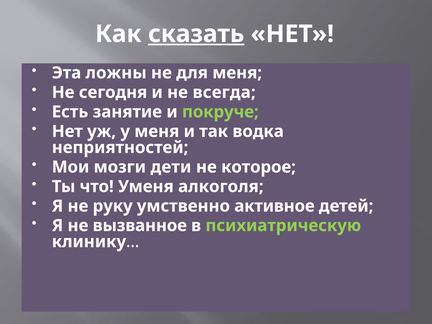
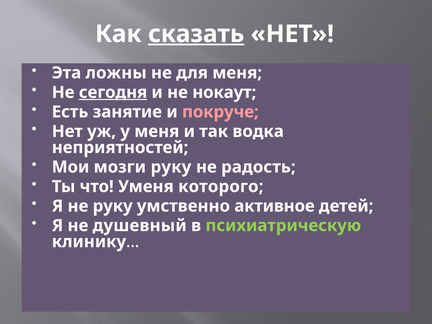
сегодня underline: none -> present
всегда: всегда -> нокаут
покруче colour: light green -> pink
мозги дети: дети -> руку
которое: которое -> радость
алкоголя: алкоголя -> которого
вызванное: вызванное -> душевный
